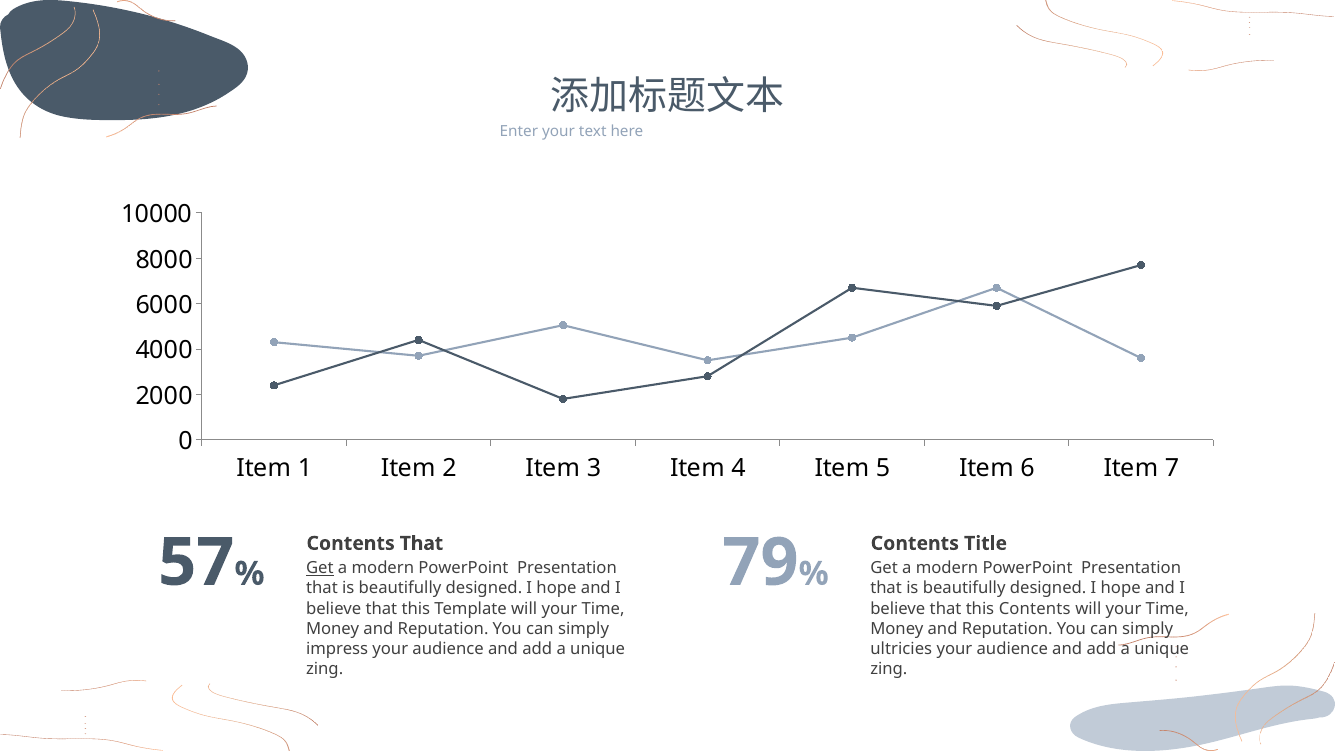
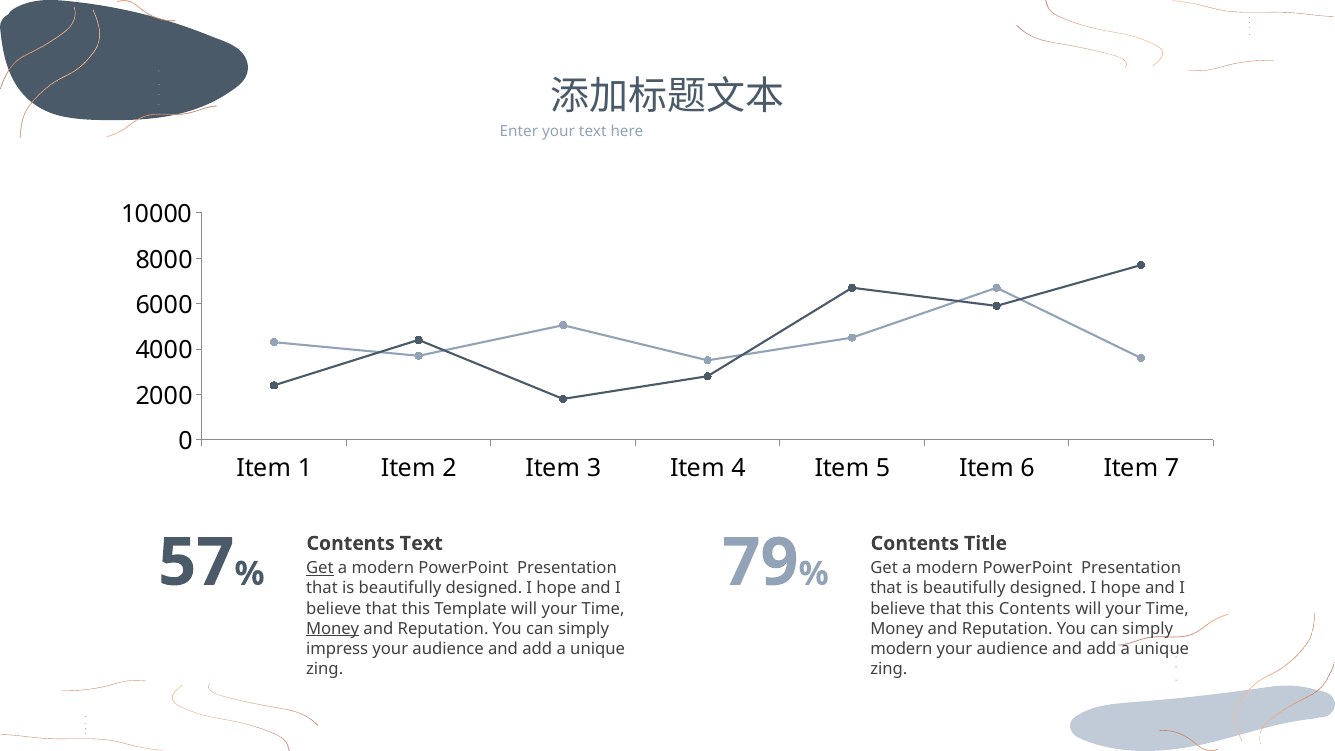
Contents That: That -> Text
Money at (333, 628) underline: none -> present
ultricies at (901, 648): ultricies -> modern
